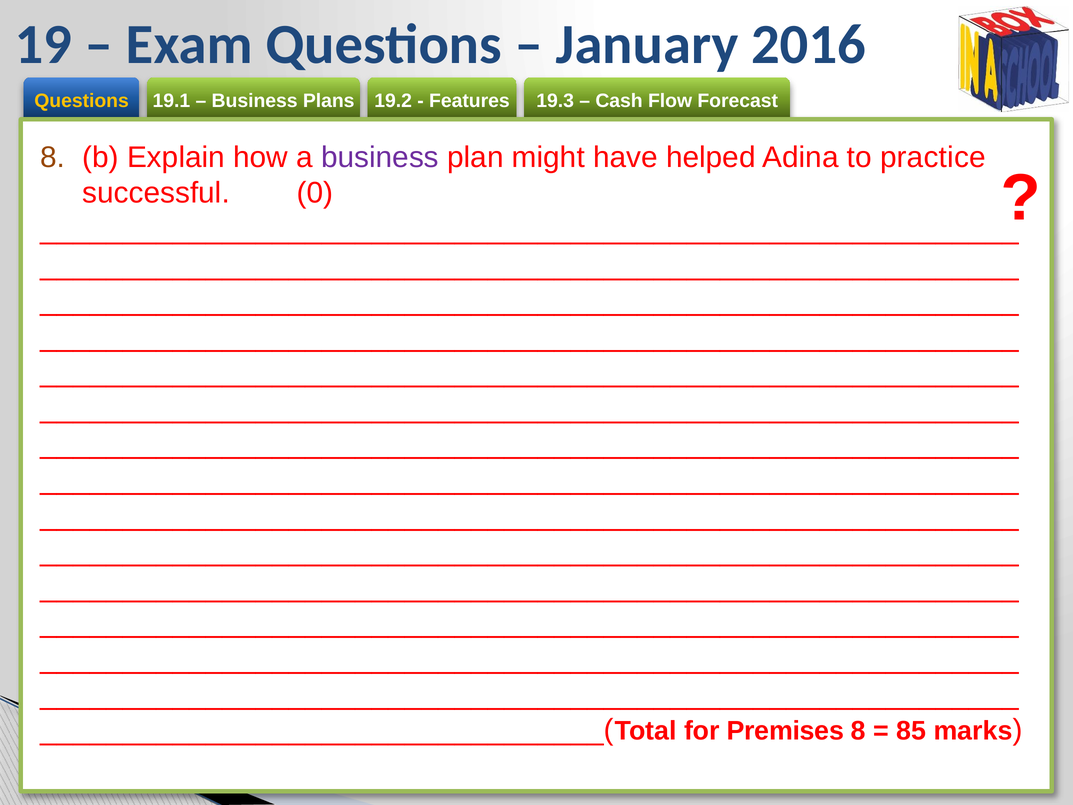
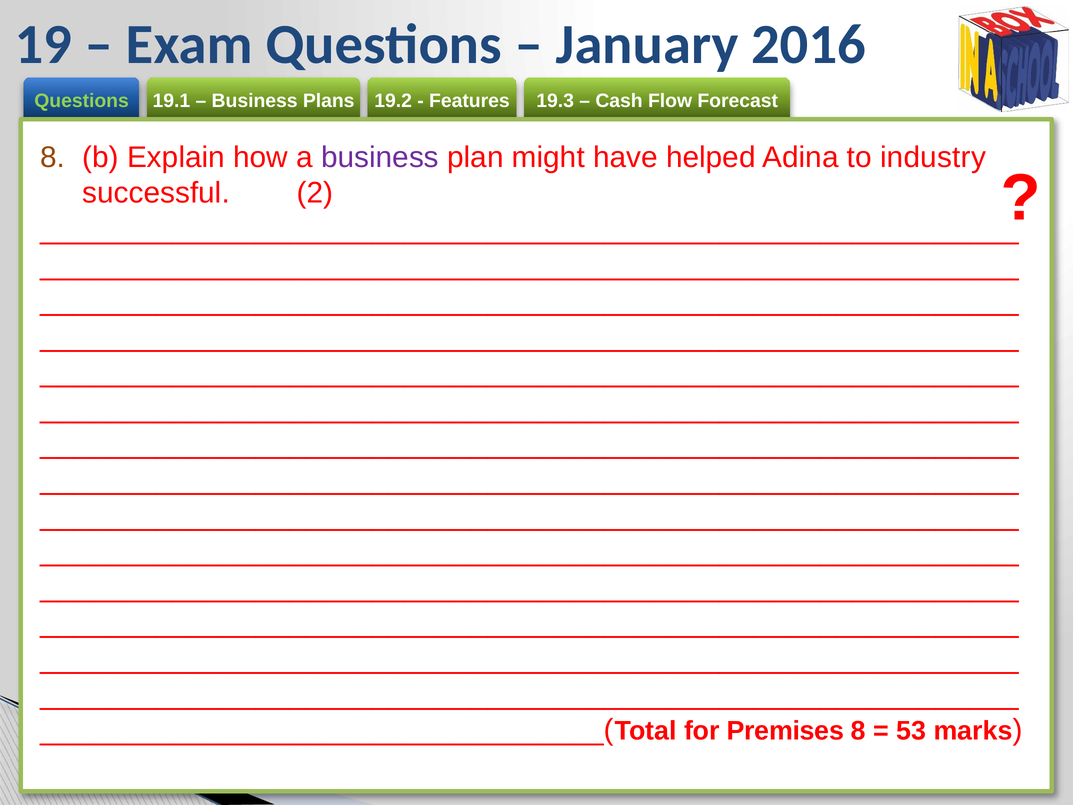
Questions at (82, 101) colour: yellow -> light green
practice: practice -> industry
0: 0 -> 2
85: 85 -> 53
